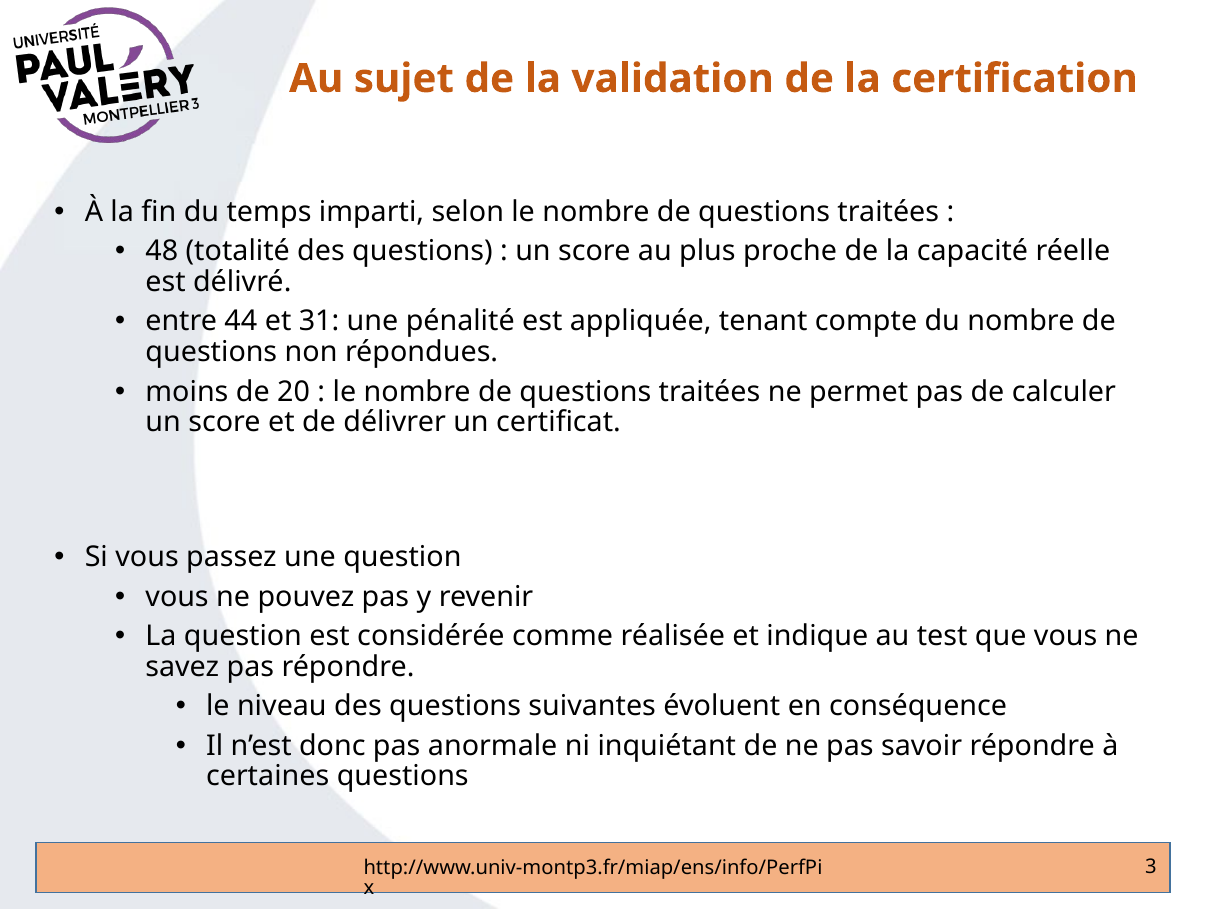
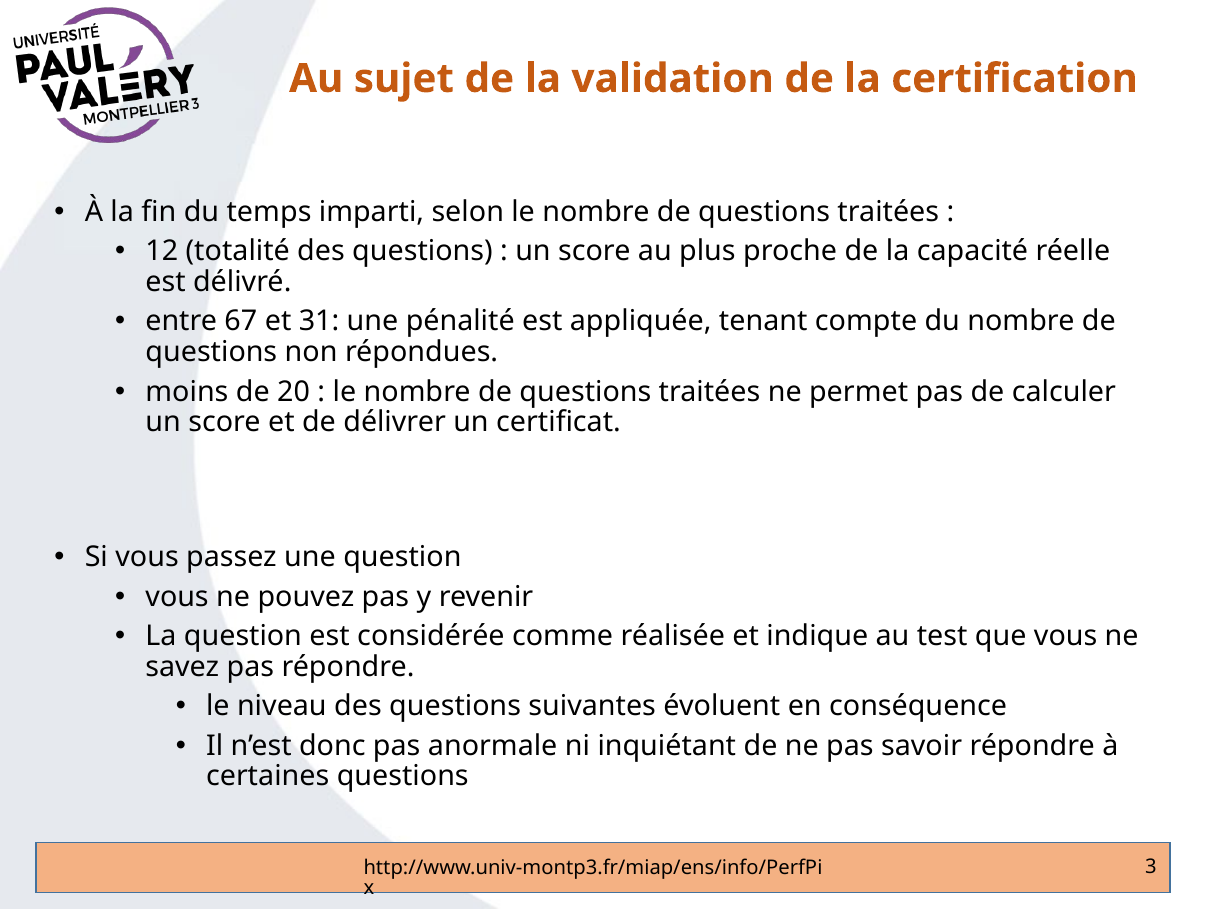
48: 48 -> 12
44: 44 -> 67
